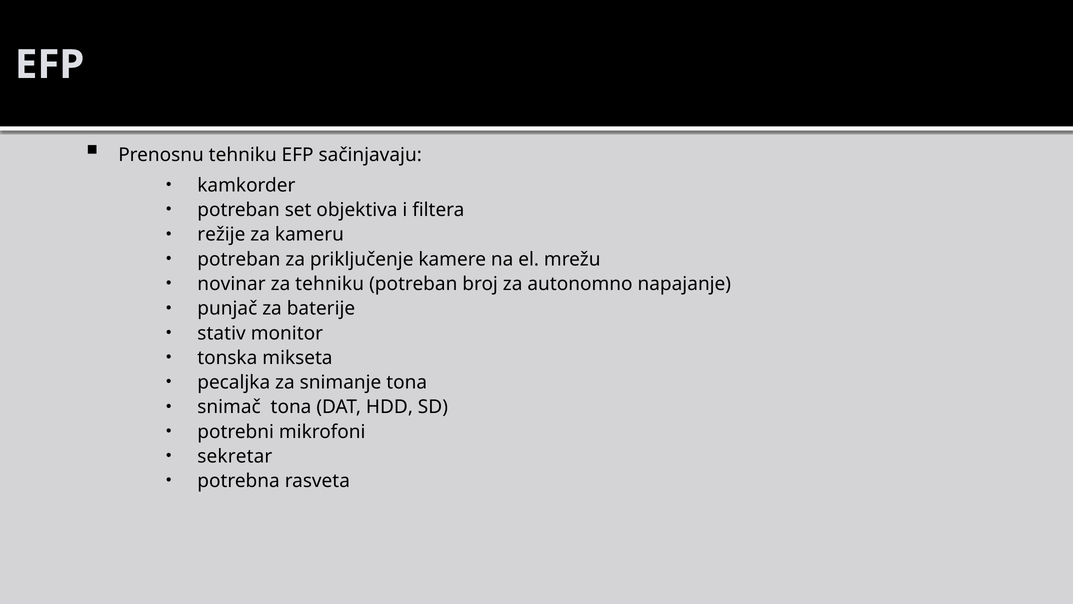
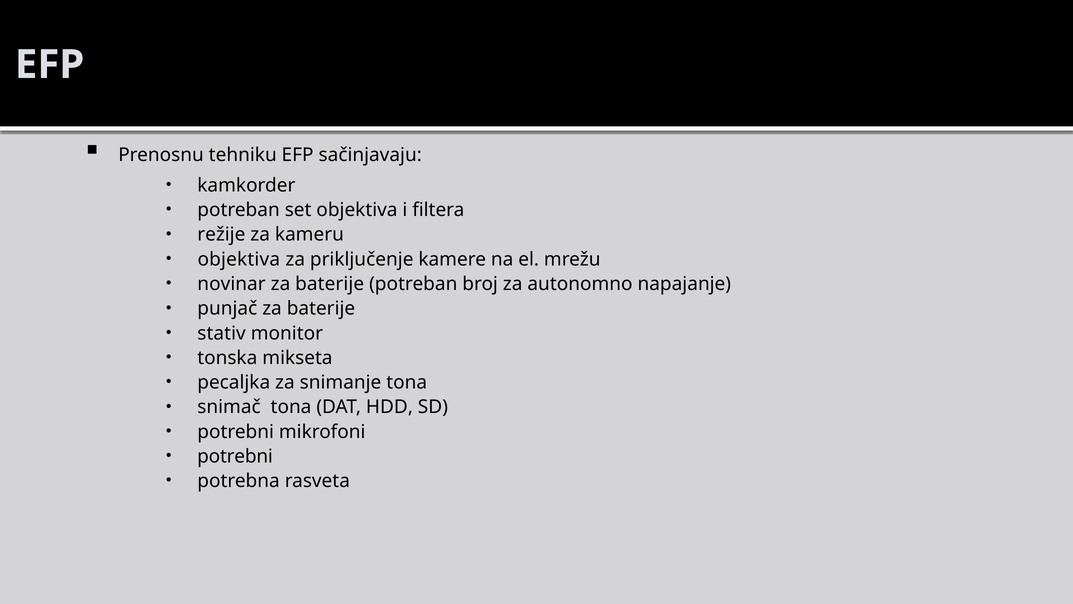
potreban at (239, 259): potreban -> objektiva
tehniku at (330, 284): tehniku -> baterije
sekretar at (235, 456): sekretar -> potrebni
